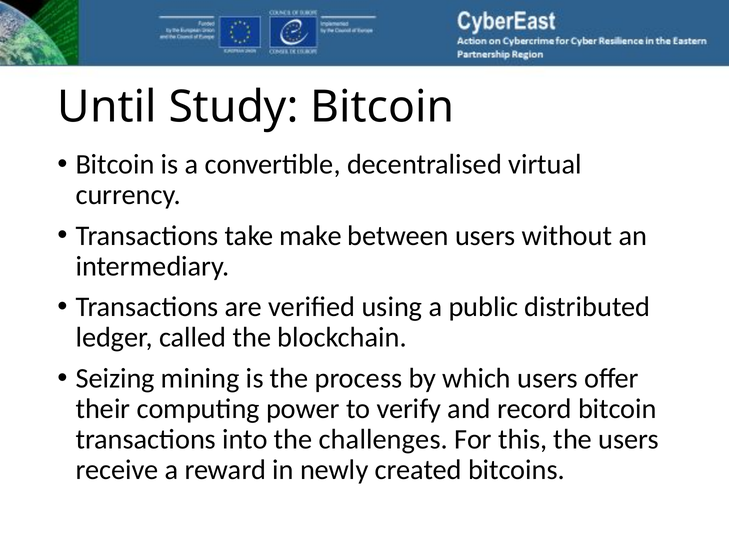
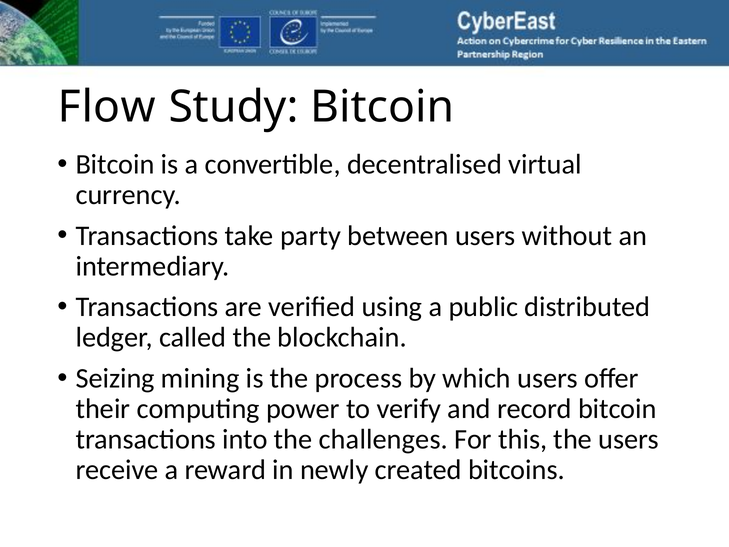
Until: Until -> Flow
make: make -> party
